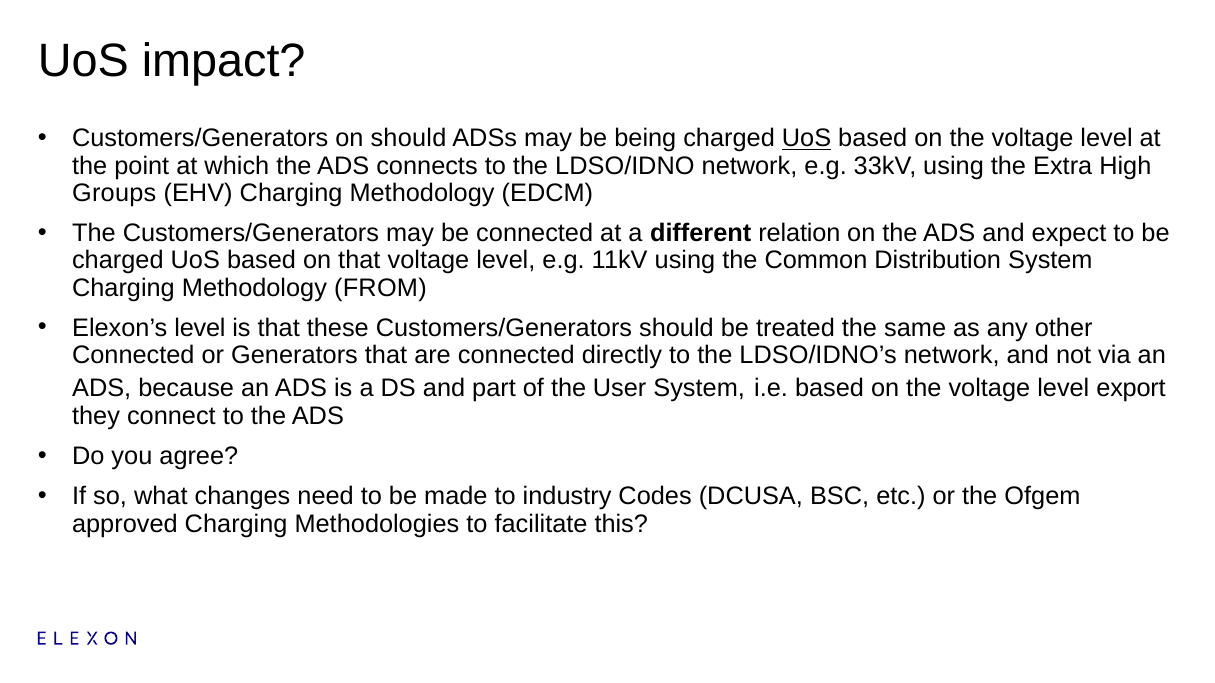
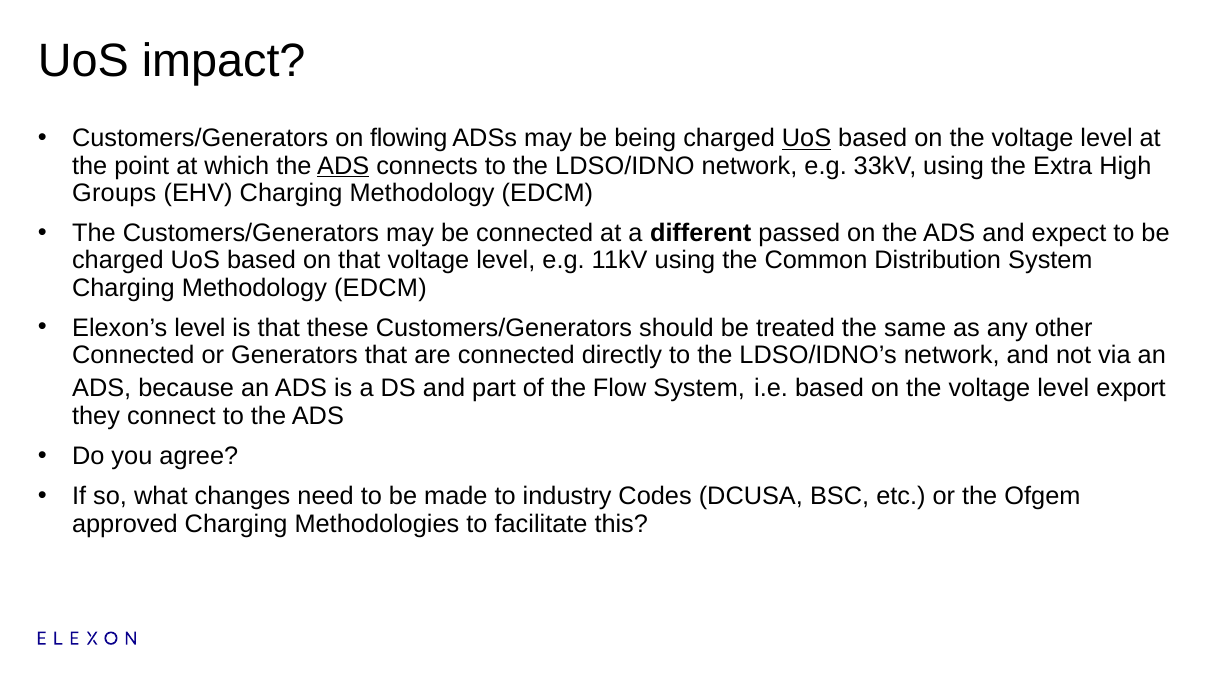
on should: should -> flowing
ADS at (343, 166) underline: none -> present
relation: relation -> passed
FROM at (380, 288): FROM -> EDCM
User: User -> Flow
